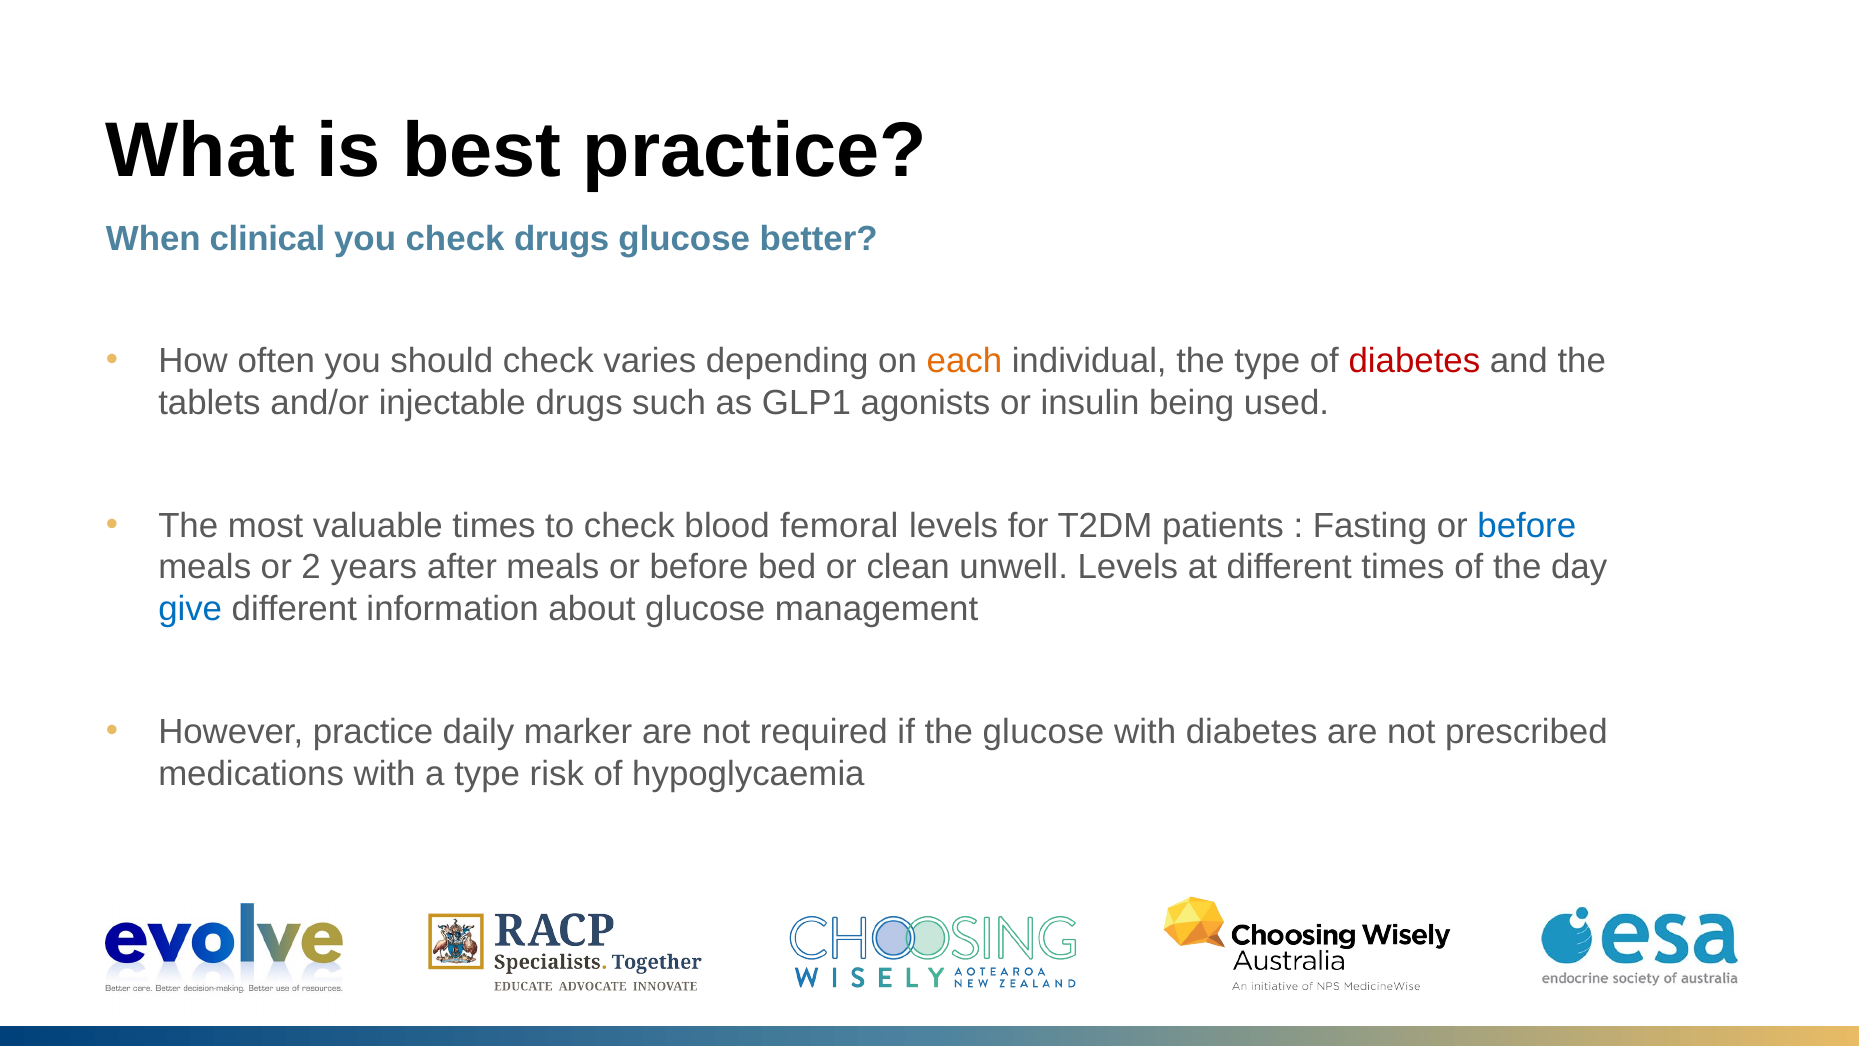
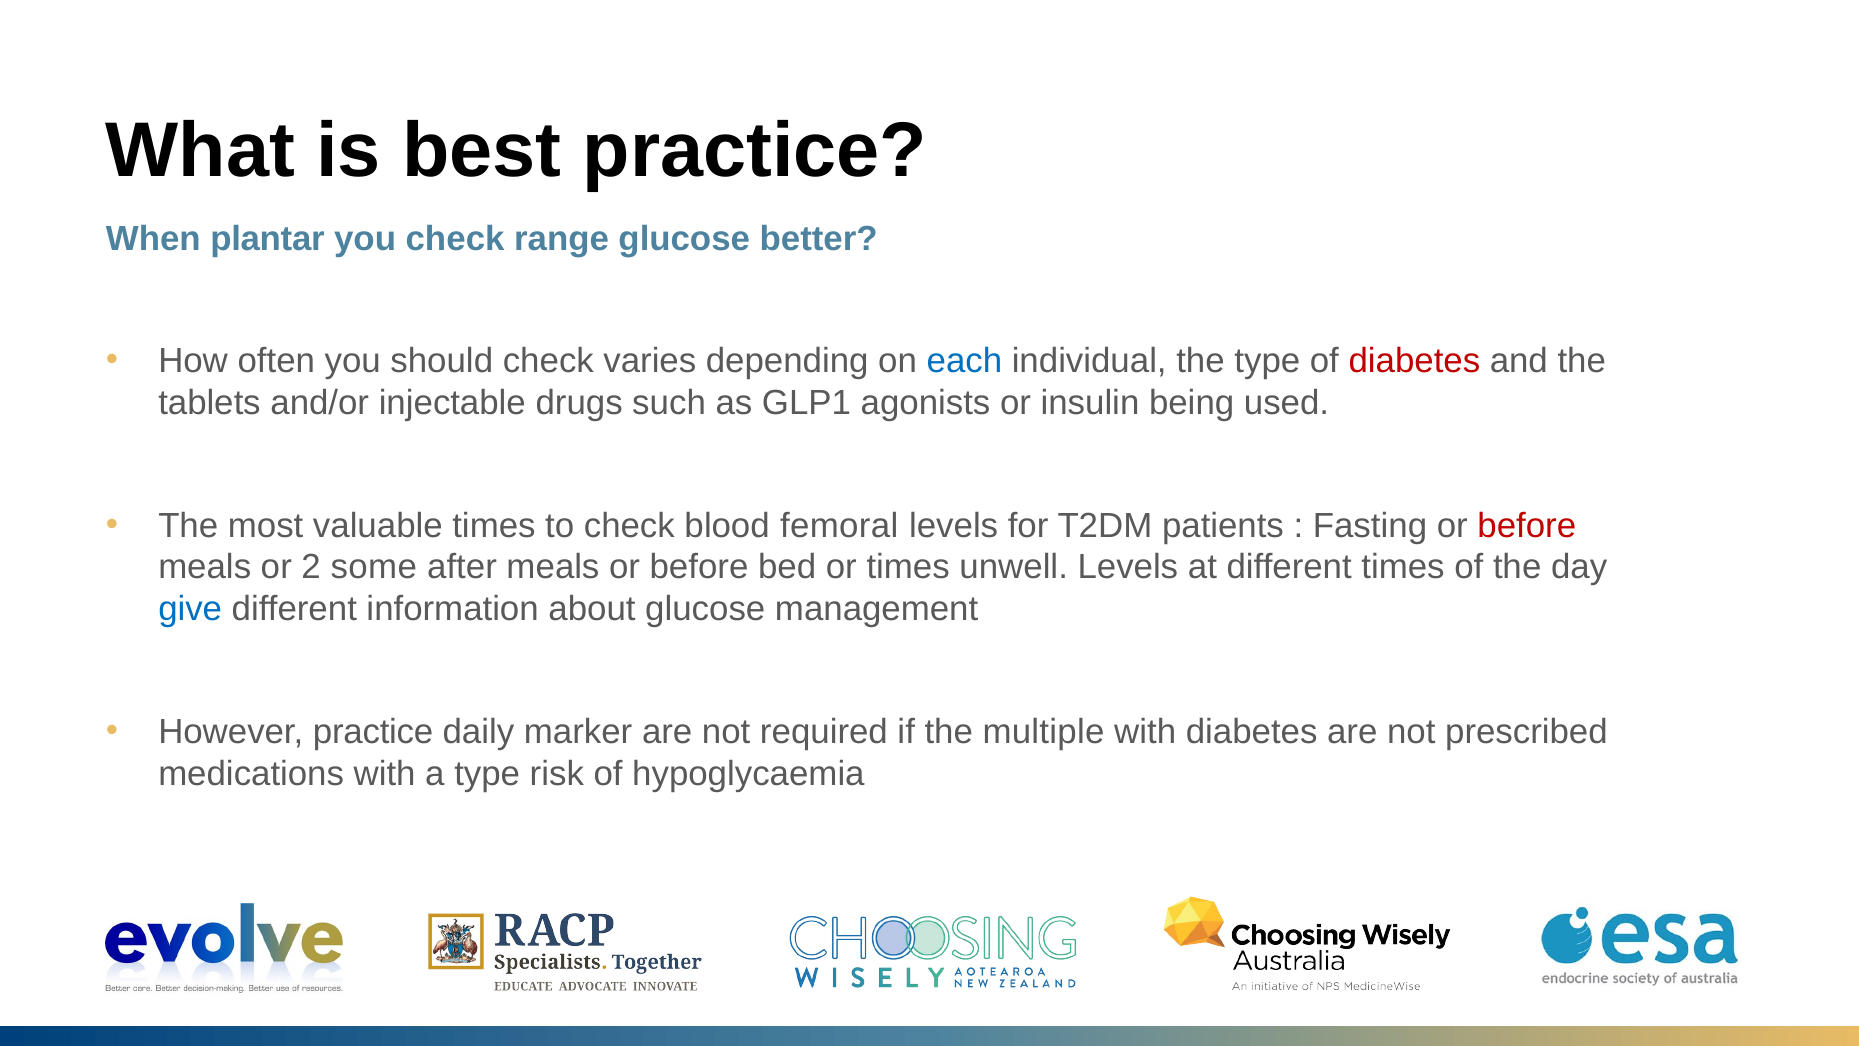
clinical: clinical -> plantar
check drugs: drugs -> range
each colour: orange -> blue
before at (1527, 525) colour: blue -> red
years: years -> some
or clean: clean -> times
the glucose: glucose -> multiple
